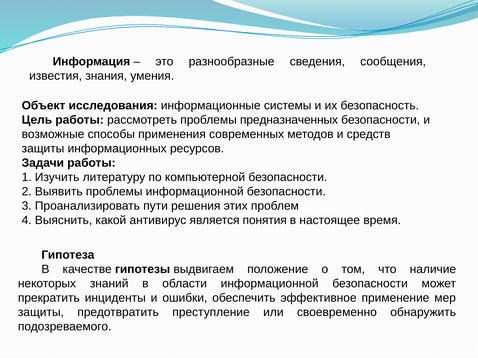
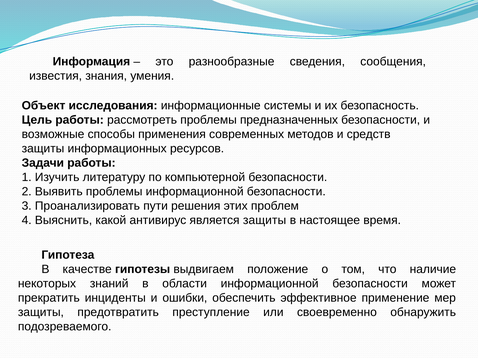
является понятия: понятия -> защиты
